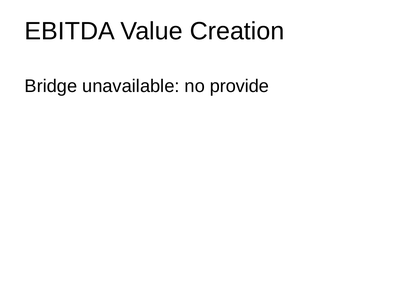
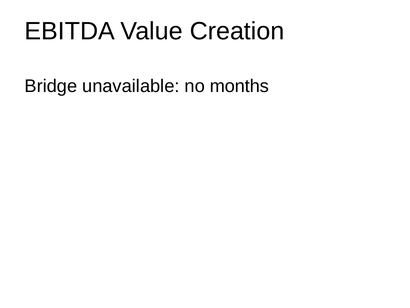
provide: provide -> months
